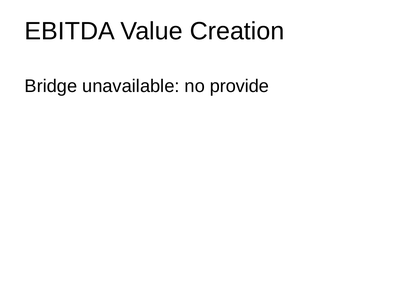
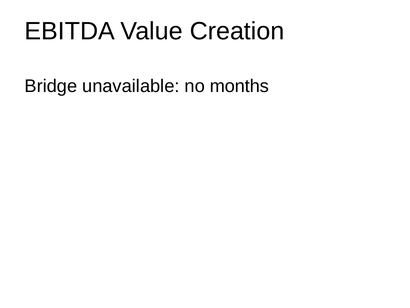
provide: provide -> months
